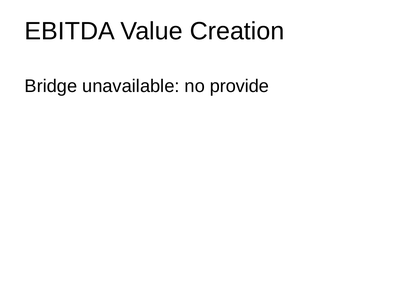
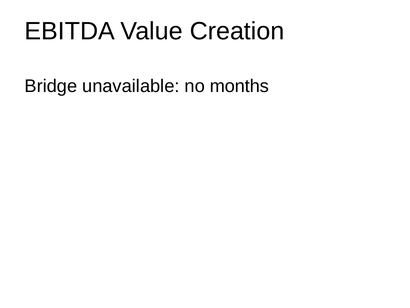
provide: provide -> months
